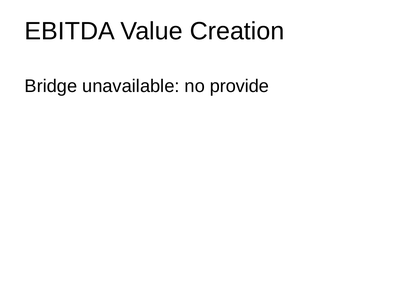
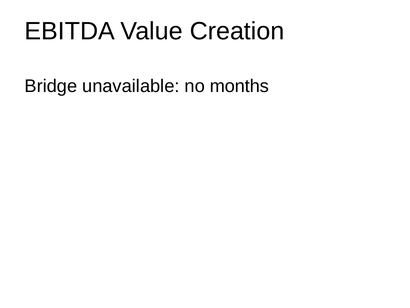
provide: provide -> months
